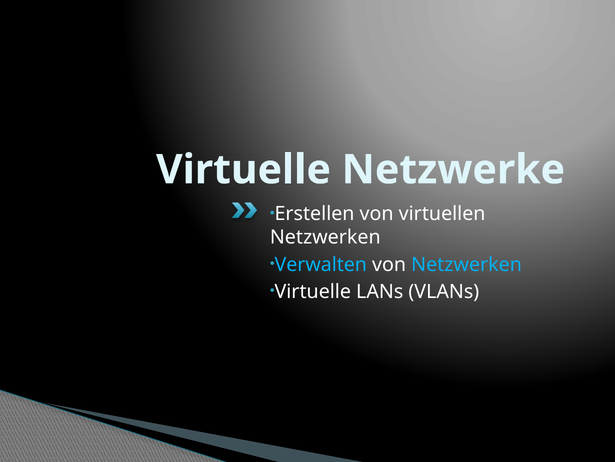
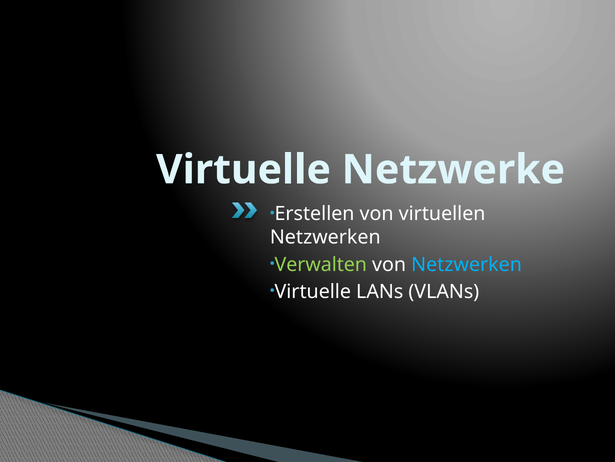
Verwalten colour: light blue -> light green
